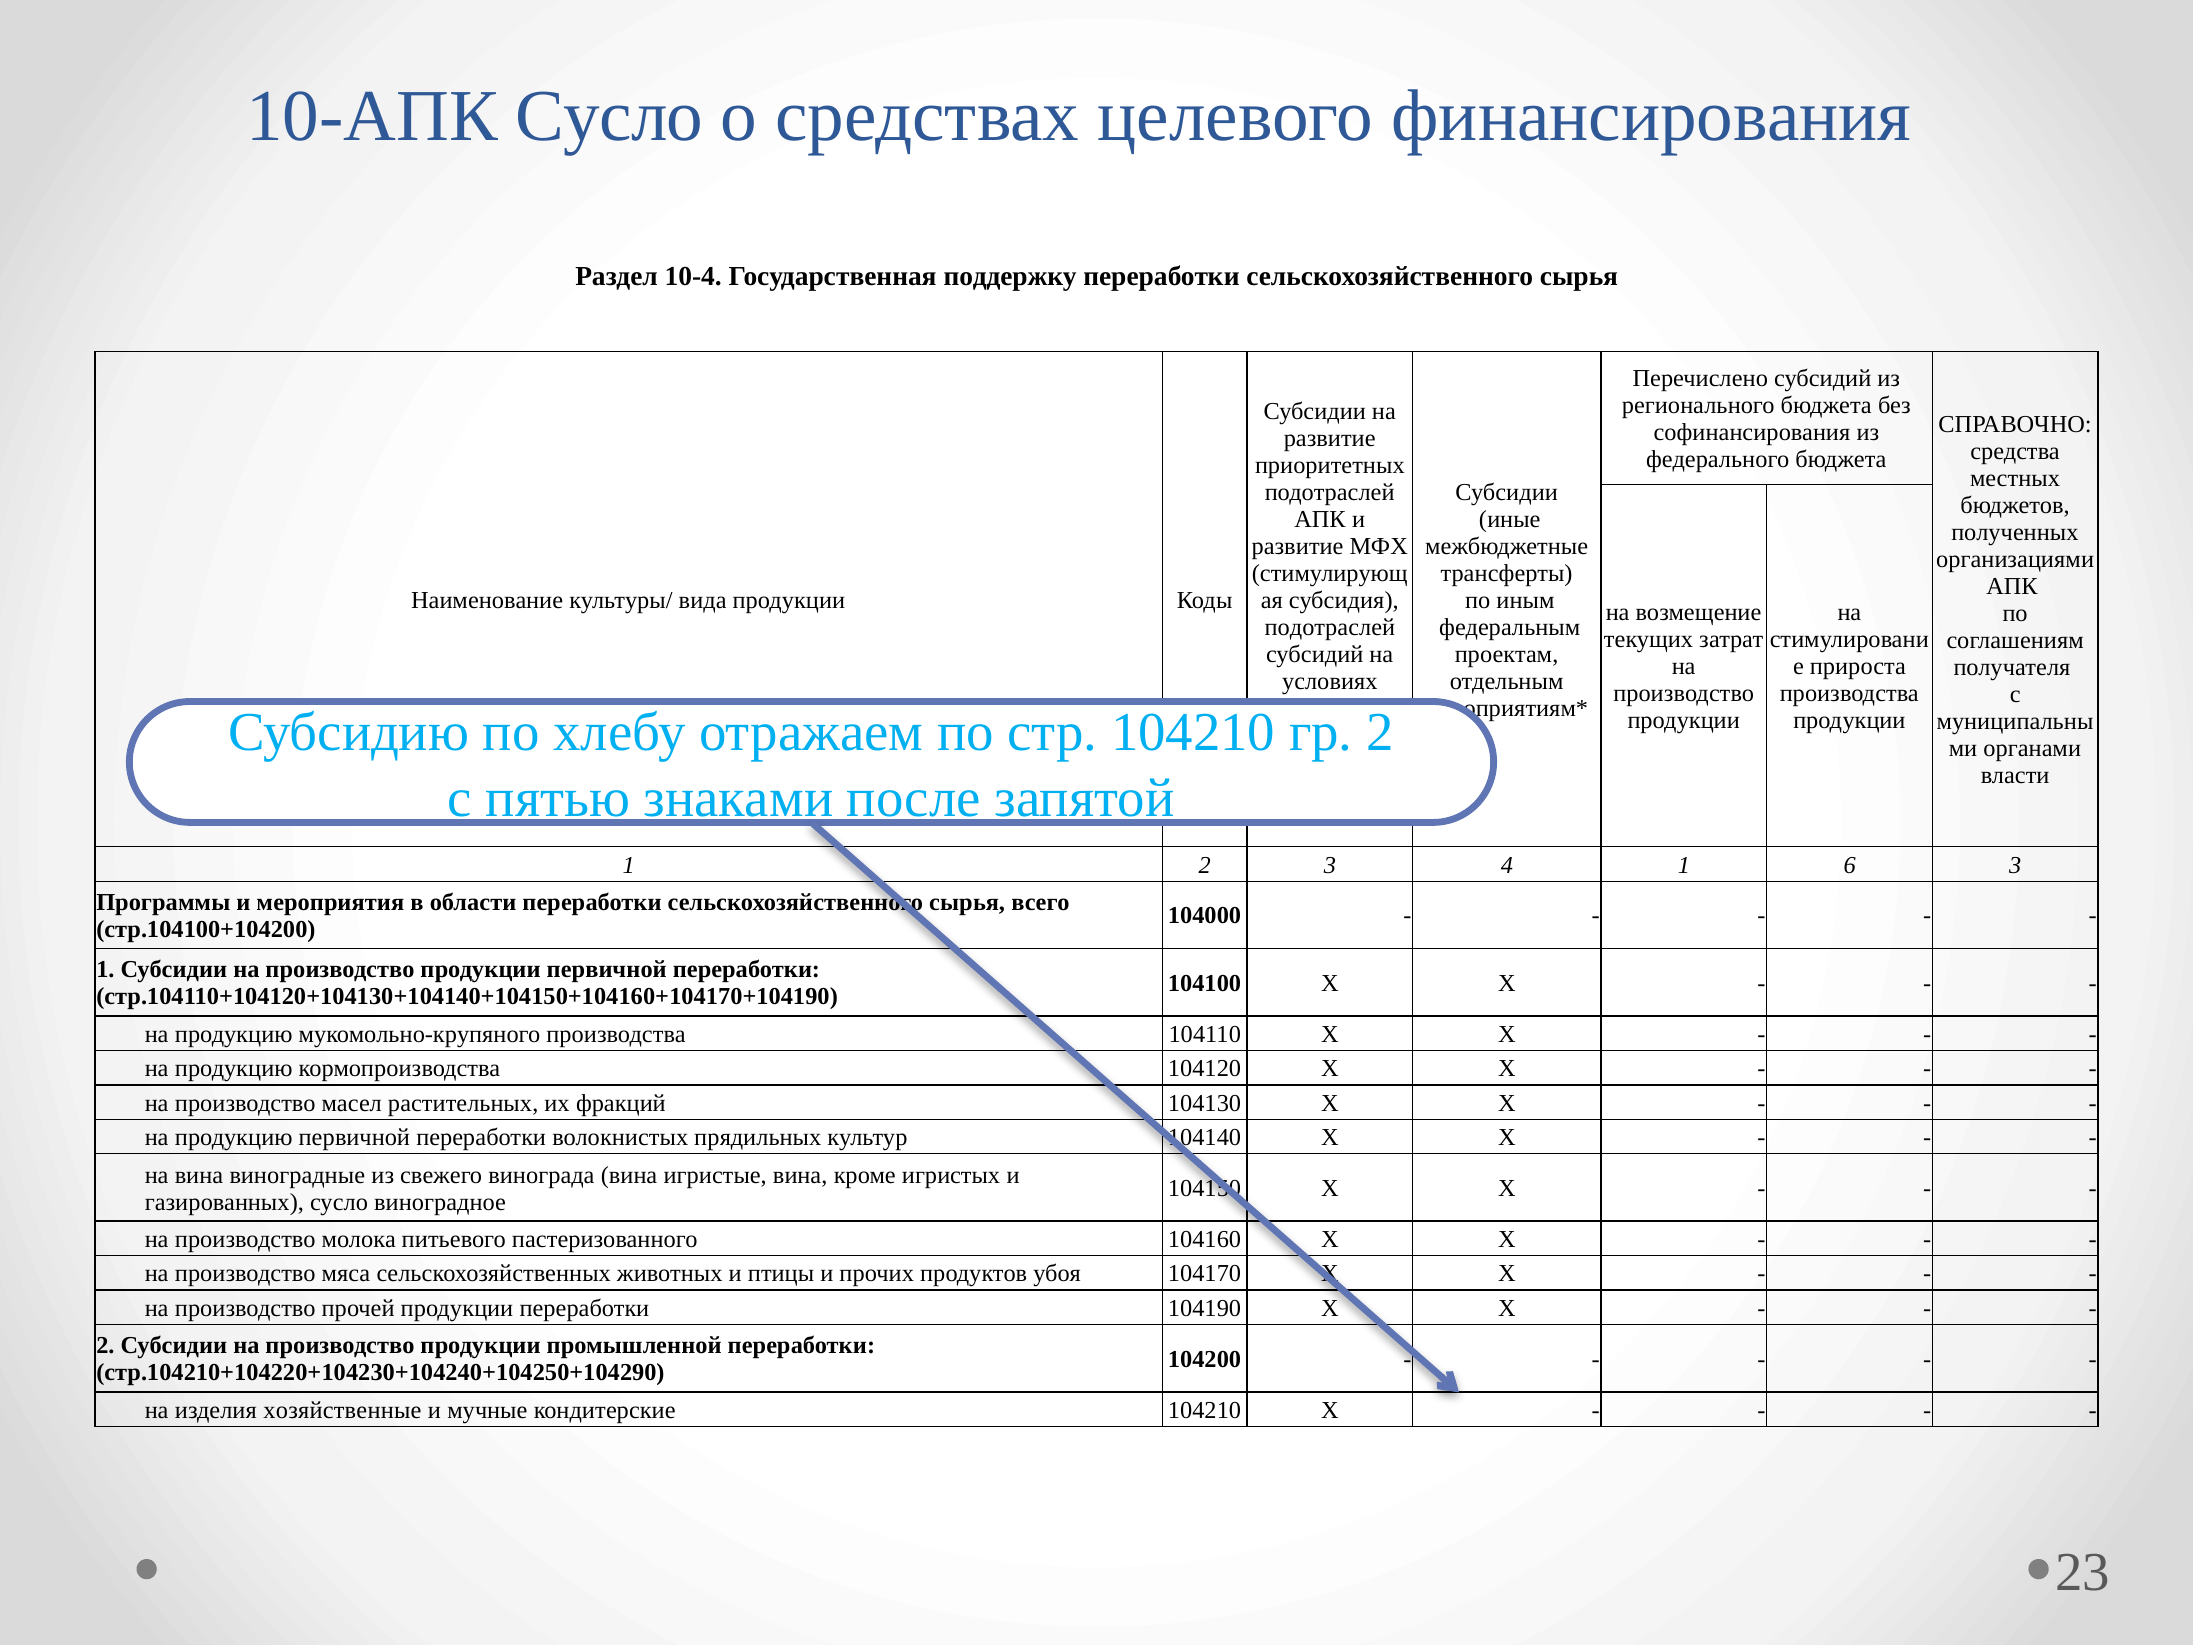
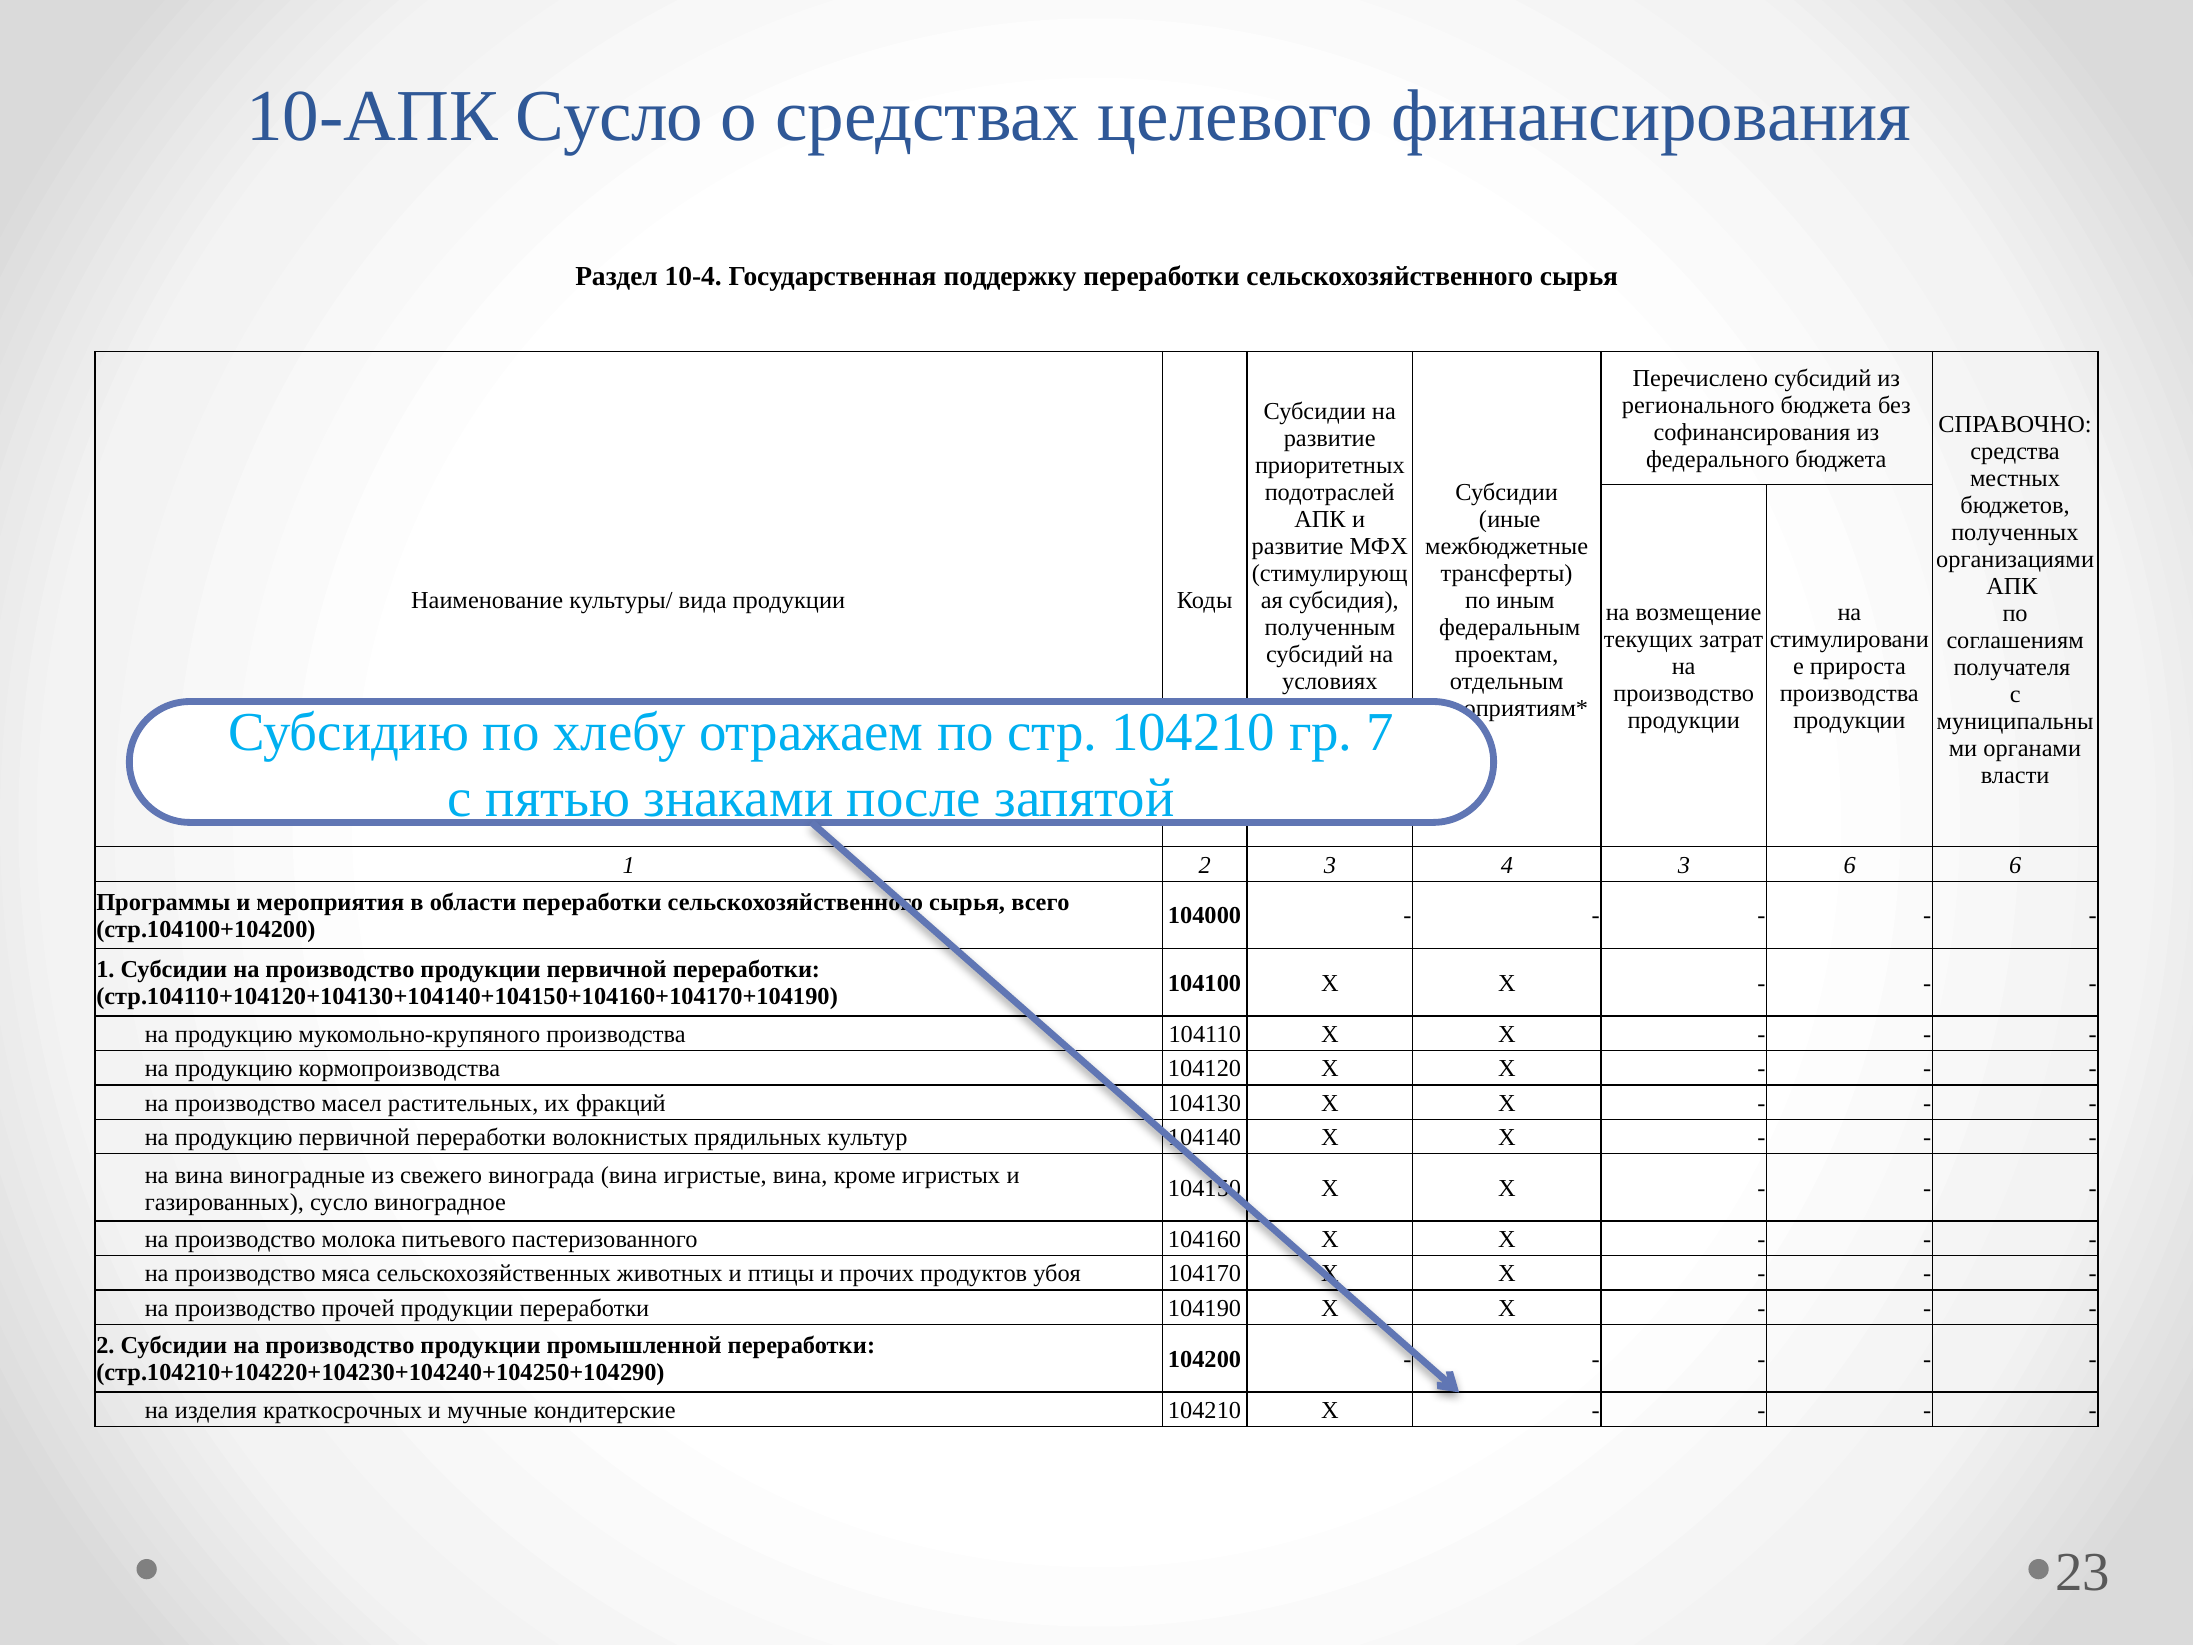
подотраслей at (1330, 627): подотраслей -> полученным
2 at (1380, 733): 2 -> 7
4 1: 1 -> 3
6 3: 3 -> 6
хозяйственные: хозяйственные -> краткосрочных
